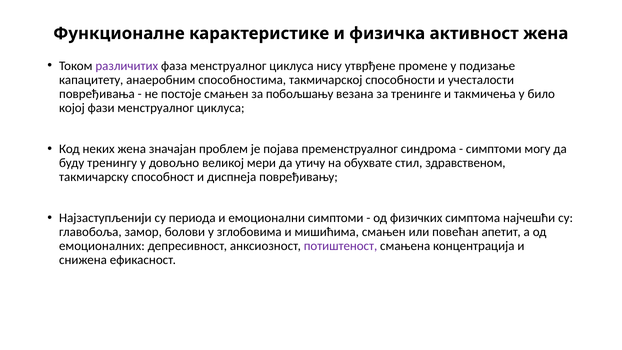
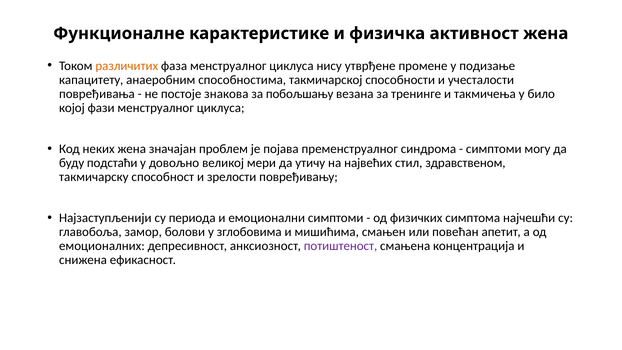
различитих colour: purple -> orange
постоје смањен: смањен -> знакова
тренингу: тренингу -> подстаћи
обухвате: обухвате -> највећих
диспнеја: диспнеја -> зрелости
